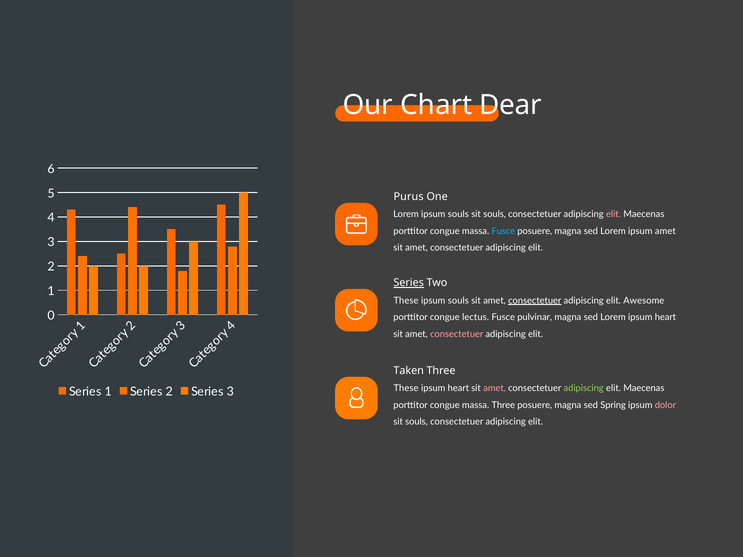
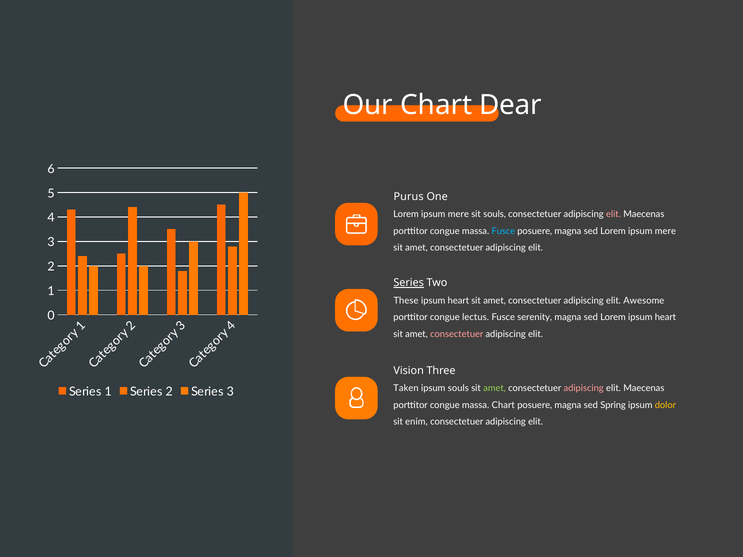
souls at (458, 214): souls -> mere
sed Lorem ipsum amet: amet -> mere
souls at (458, 301): souls -> heart
consectetuer at (535, 301) underline: present -> none
pulvinar: pulvinar -> serenity
Taken: Taken -> Vision
These at (406, 389): These -> Taken
heart at (458, 389): heart -> souls
amet at (495, 389) colour: pink -> light green
adipiscing at (584, 389) colour: light green -> pink
massa Three: Three -> Chart
dolor colour: pink -> yellow
souls at (417, 422): souls -> enim
